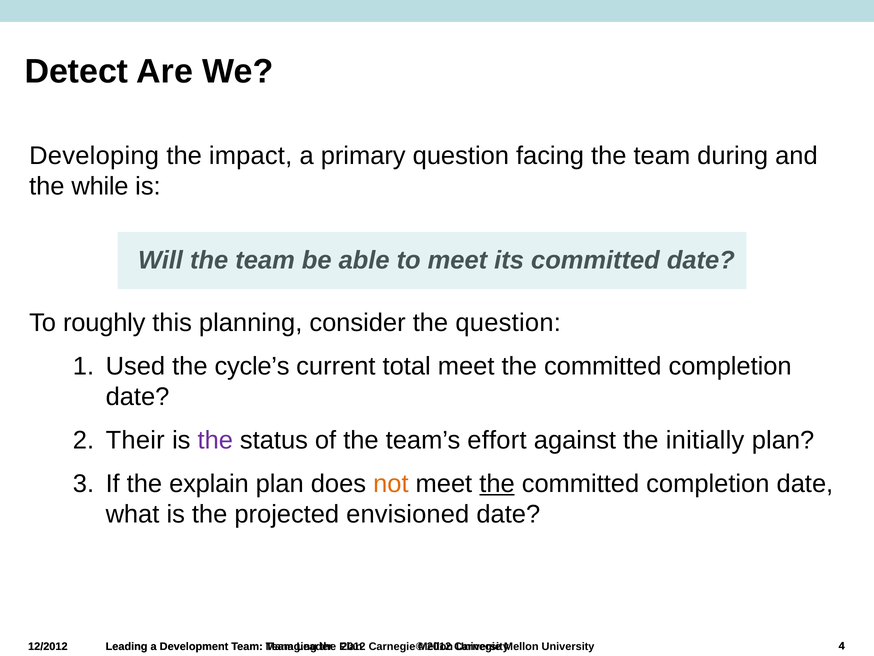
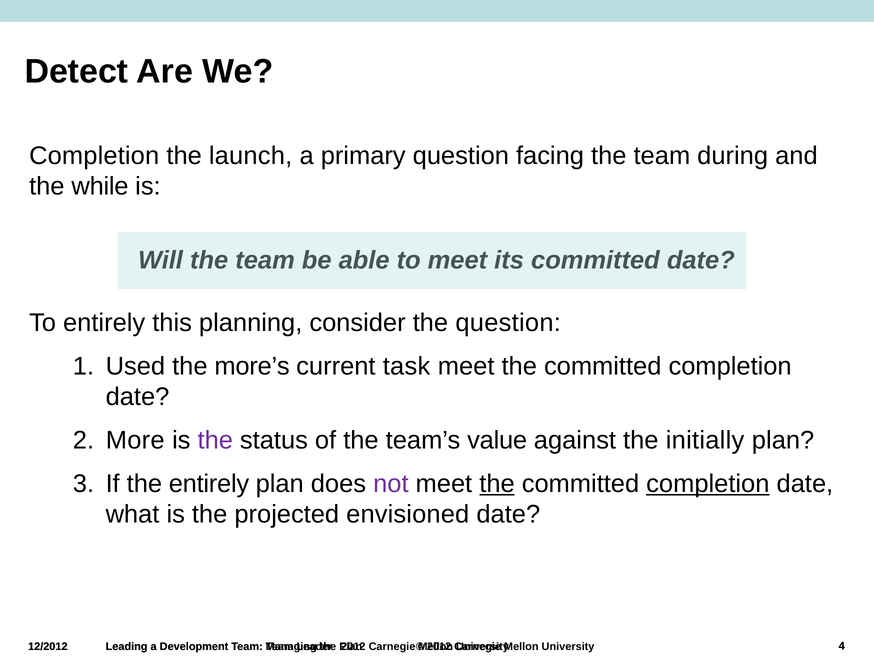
Developing at (94, 155): Developing -> Completion
impact: impact -> launch
To roughly: roughly -> entirely
cycle’s: cycle’s -> more’s
total: total -> task
Their: Their -> More
effort: effort -> value
the explain: explain -> entirely
not colour: orange -> purple
completion at (708, 483) underline: none -> present
